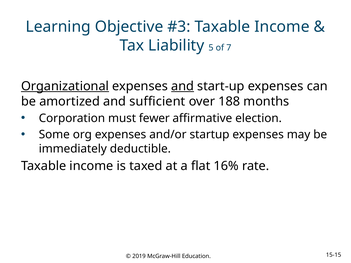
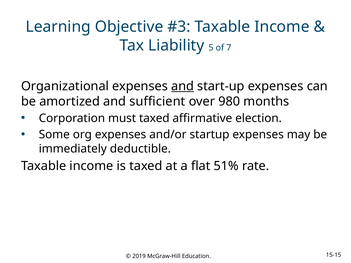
Organizational underline: present -> none
188: 188 -> 980
must fewer: fewer -> taxed
16%: 16% -> 51%
